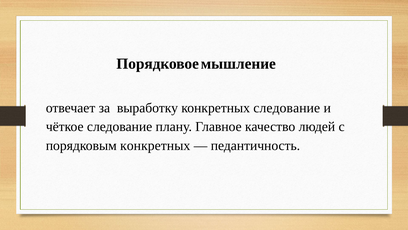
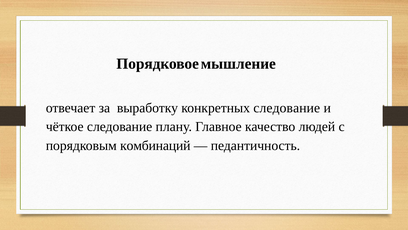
порядковым конкретных: конкретных -> комбинаций
